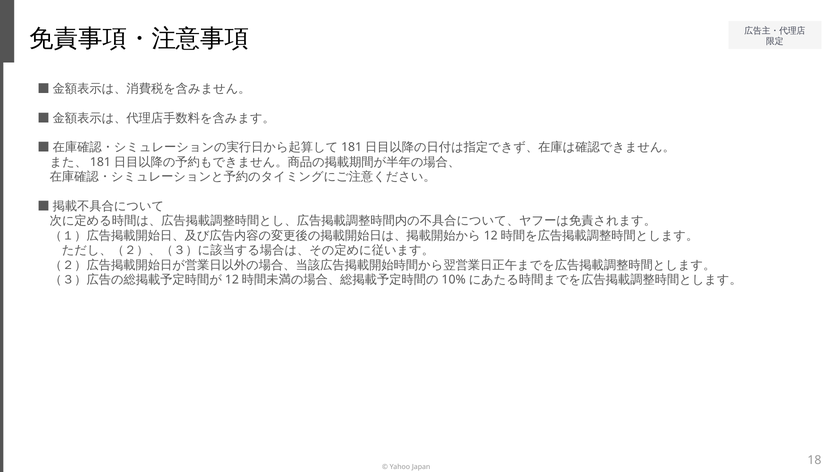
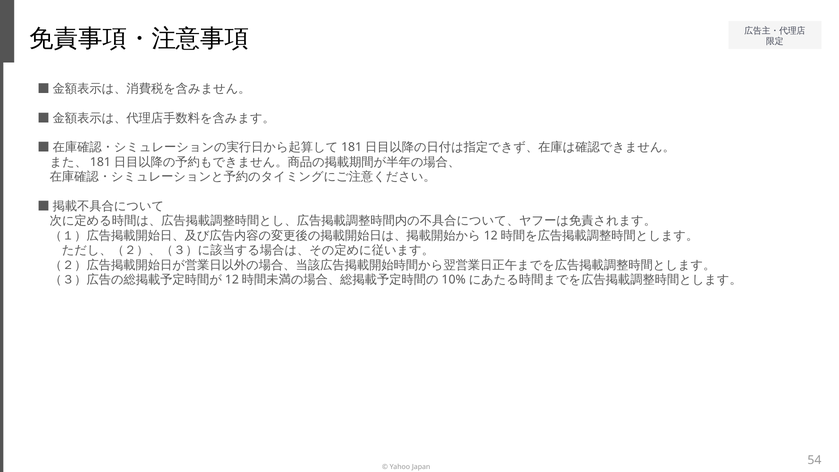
18: 18 -> 54
